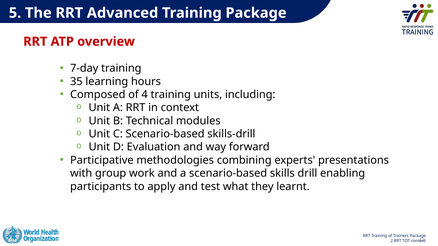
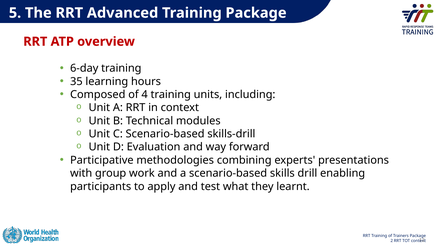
7-day: 7-day -> 6-day
